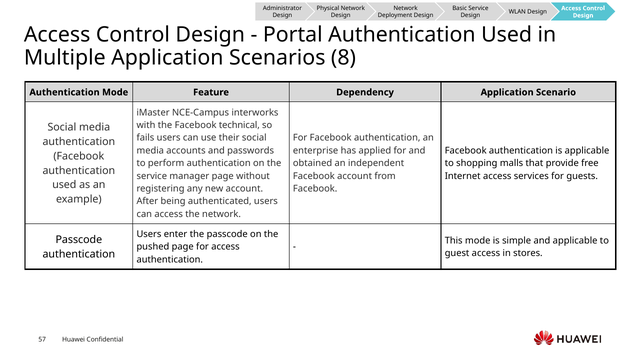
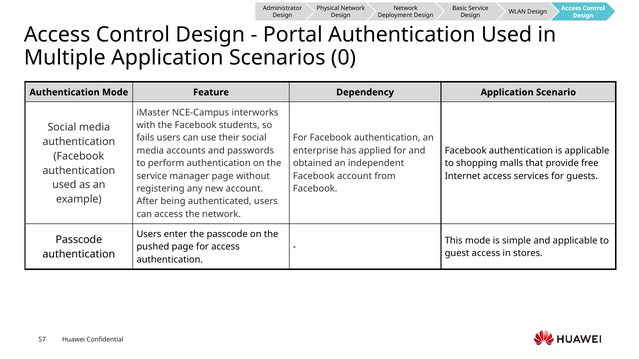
8: 8 -> 0
technical: technical -> students
